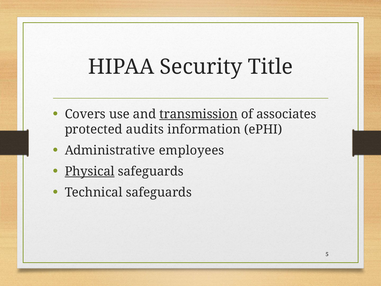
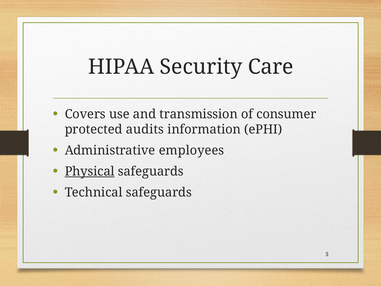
Title: Title -> Care
transmission underline: present -> none
associates: associates -> consumer
